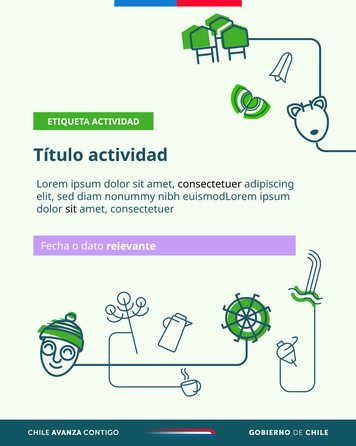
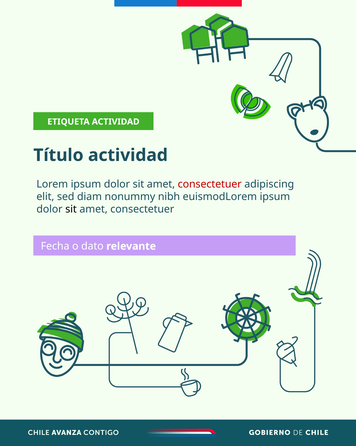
consectetuer at (210, 184) colour: black -> red
